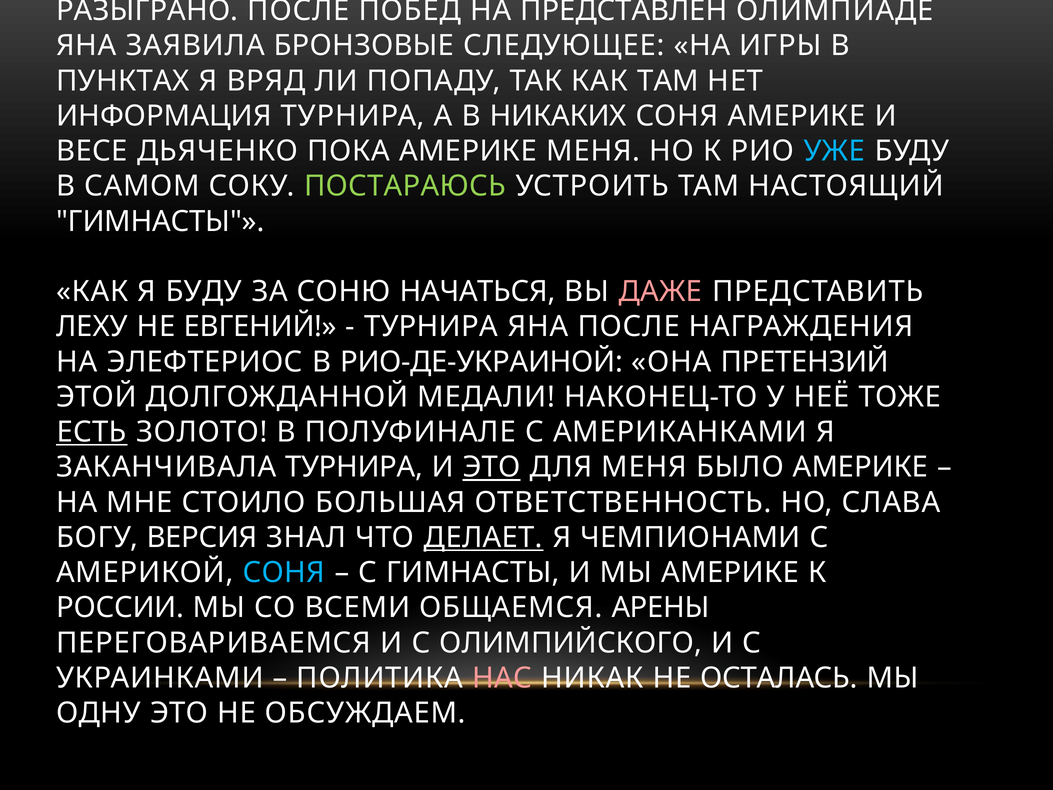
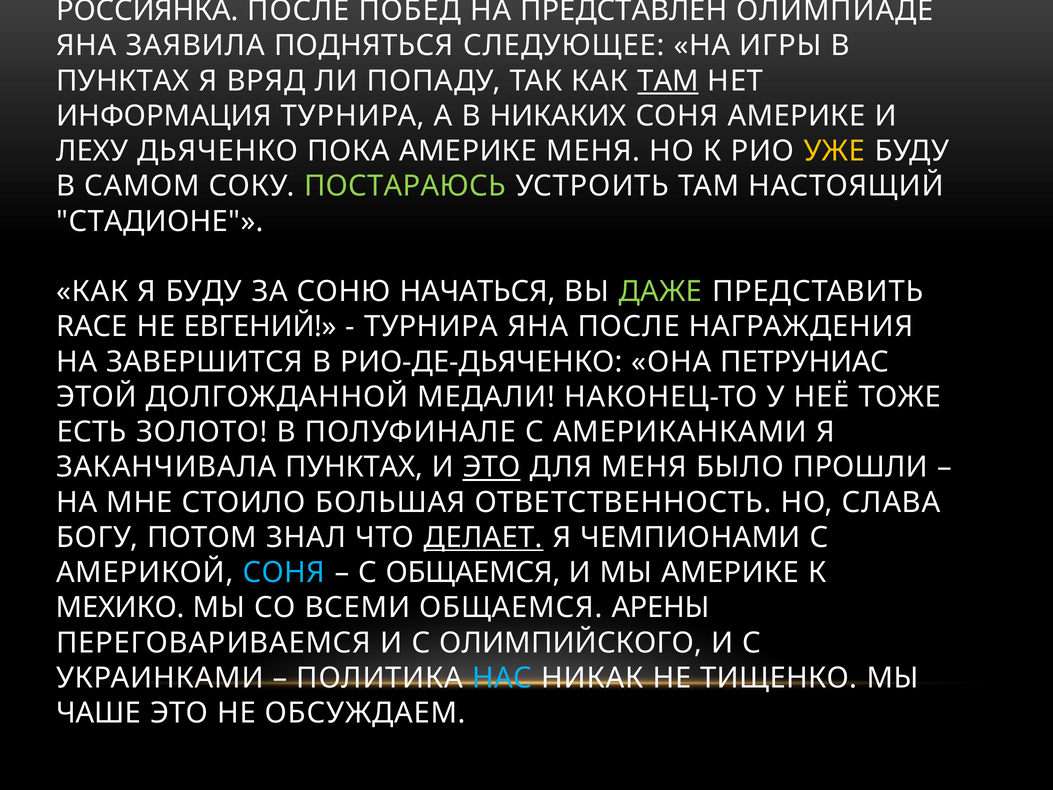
РАЗЫГРАНО: РАЗЫГРАНО -> РОССИЯНКА
БРОНЗОВЫЕ: БРОНЗОВЫЕ -> ПОДНЯТЬСЯ
ТАМ at (668, 81) underline: none -> present
ВЕСЕ: ВЕСЕ -> ЛЕХУ
УЖЕ colour: light blue -> yellow
ГИМНАСТЫ at (160, 221): ГИМНАСТЫ -> СТАДИОНЕ
ДАЖЕ colour: pink -> light green
ЛЕХУ: ЛЕХУ -> RACE
ЭЛЕФТЕРИОС: ЭЛЕФТЕРИОС -> ЗАВЕРШИТСЯ
РИО-ДЕ-УКРАИНОЙ: РИО-ДЕ-УКРАИНОЙ -> РИО-ДЕ-ДЬЯЧЕНКО
ПРЕТЕНЗИЙ: ПРЕТЕНЗИЙ -> ПЕТРУНИАС
ЕСТЬ underline: present -> none
ЗАКАНЧИВАЛА ТУРНИРА: ТУРНИРА -> ПУНКТАХ
БЫЛО АМЕРИКЕ: АМЕРИКЕ -> ПРОШЛИ
ВЕРСИЯ: ВЕРСИЯ -> ПОТОМ
С ГИМНАСТЫ: ГИМНАСТЫ -> ОБЩАЕМСЯ
РОССИИ: РОССИИ -> МЕХИКО
НАС colour: pink -> light blue
ОСТАЛАСЬ: ОСТАЛАСЬ -> ТИЩЕНКО
ОДНУ: ОДНУ -> ЧАШЕ
